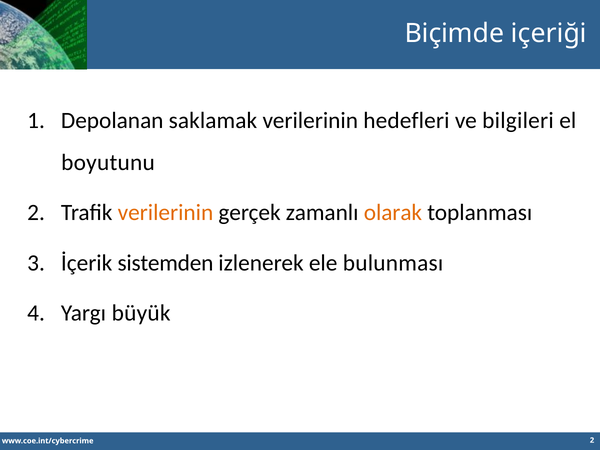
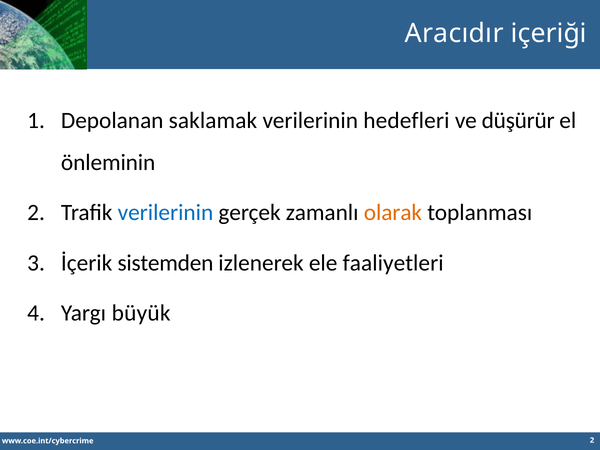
Biçimde: Biçimde -> Aracıdır
bilgileri: bilgileri -> düşürür
boyutunu: boyutunu -> önleminin
verilerinin at (165, 213) colour: orange -> blue
bulunması: bulunması -> faaliyetleri
